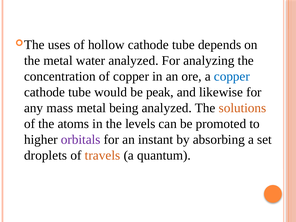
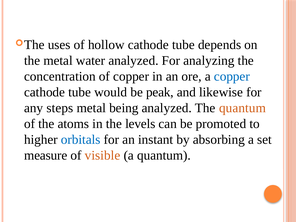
mass: mass -> steps
The solutions: solutions -> quantum
orbitals colour: purple -> blue
droplets: droplets -> measure
travels: travels -> visible
